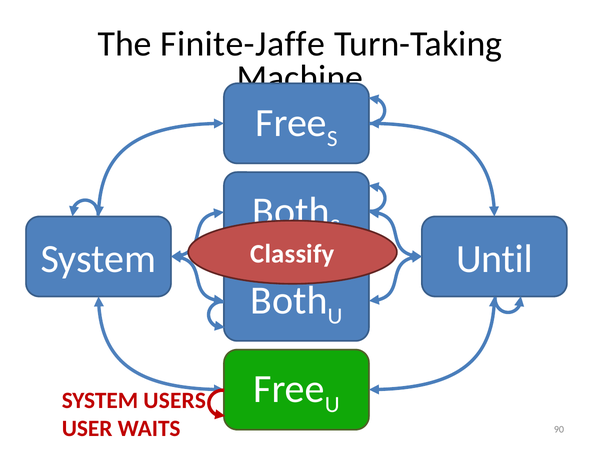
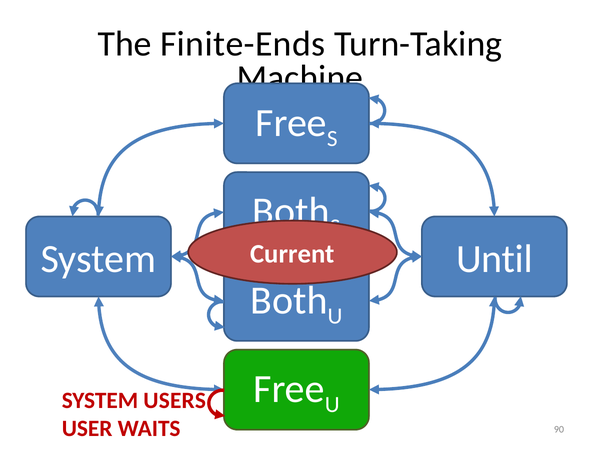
Finite-Jaffe: Finite-Jaffe -> Finite-Ends
Classify: Classify -> Current
